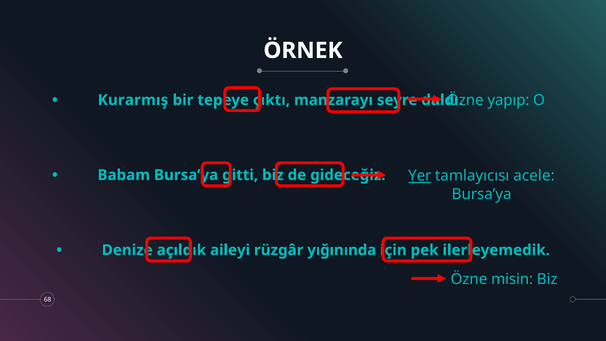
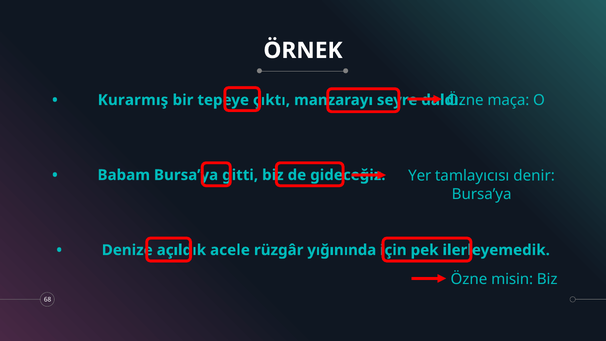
yapıp: yapıp -> maça
Yer underline: present -> none
acele: acele -> denir
aileyi: aileyi -> acele
